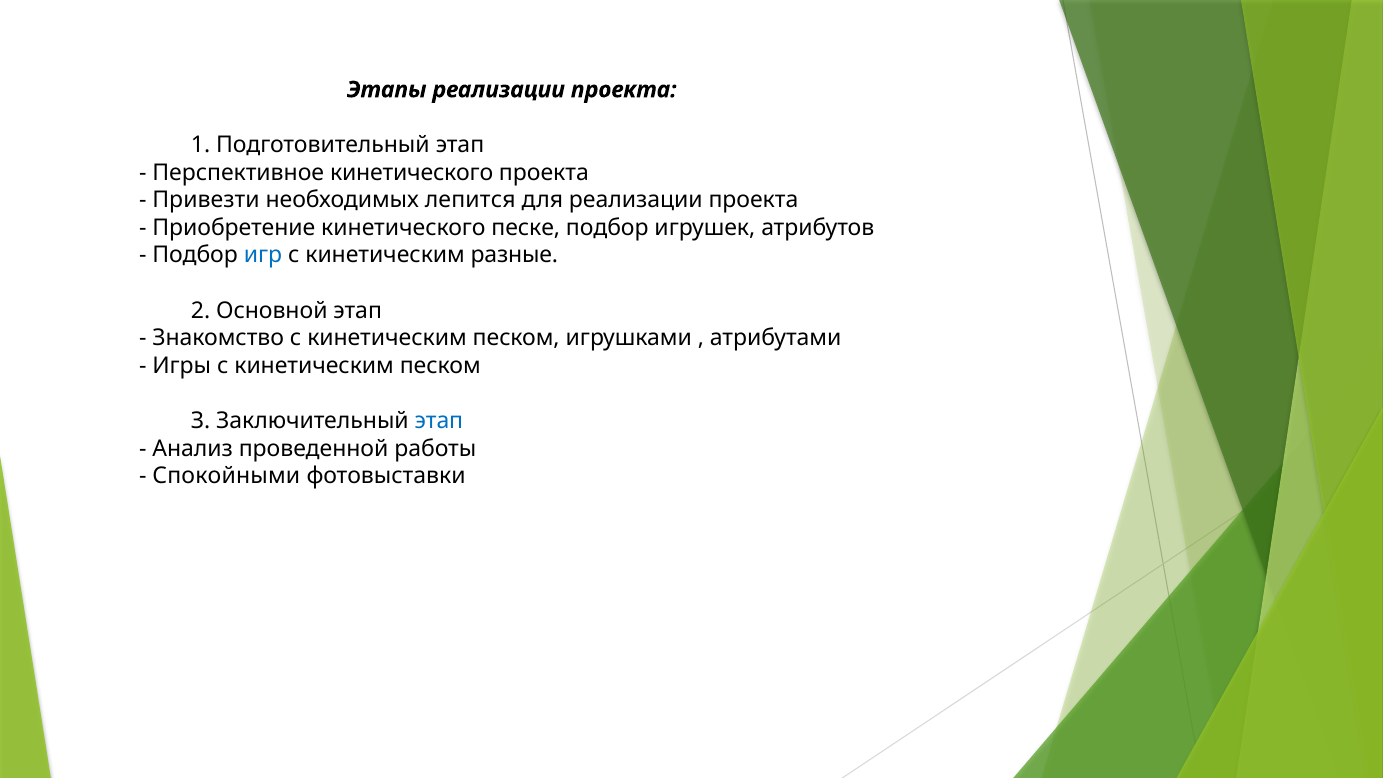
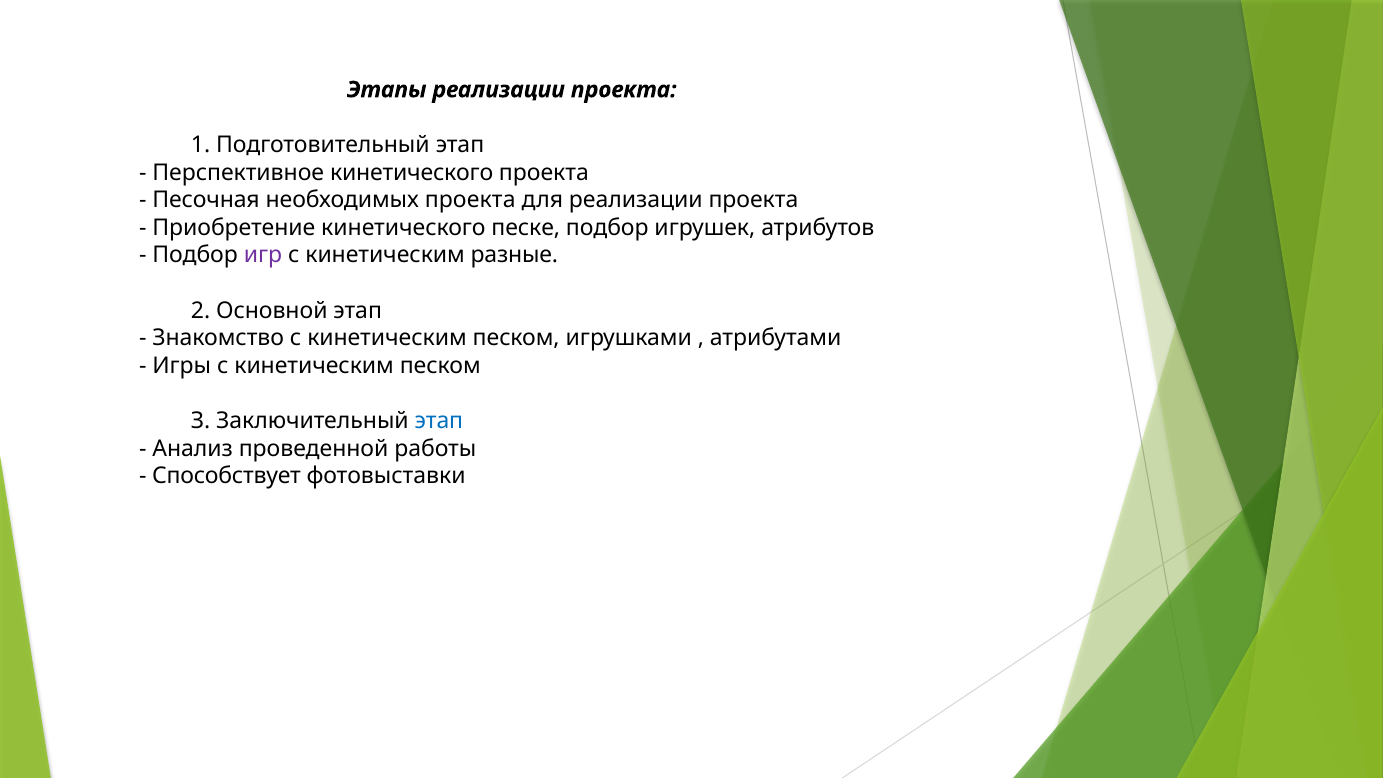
Привезти: Привезти -> Песочная
необходимых лепится: лепится -> проекта
игр colour: blue -> purple
Спокойными: Спокойными -> Способствует
